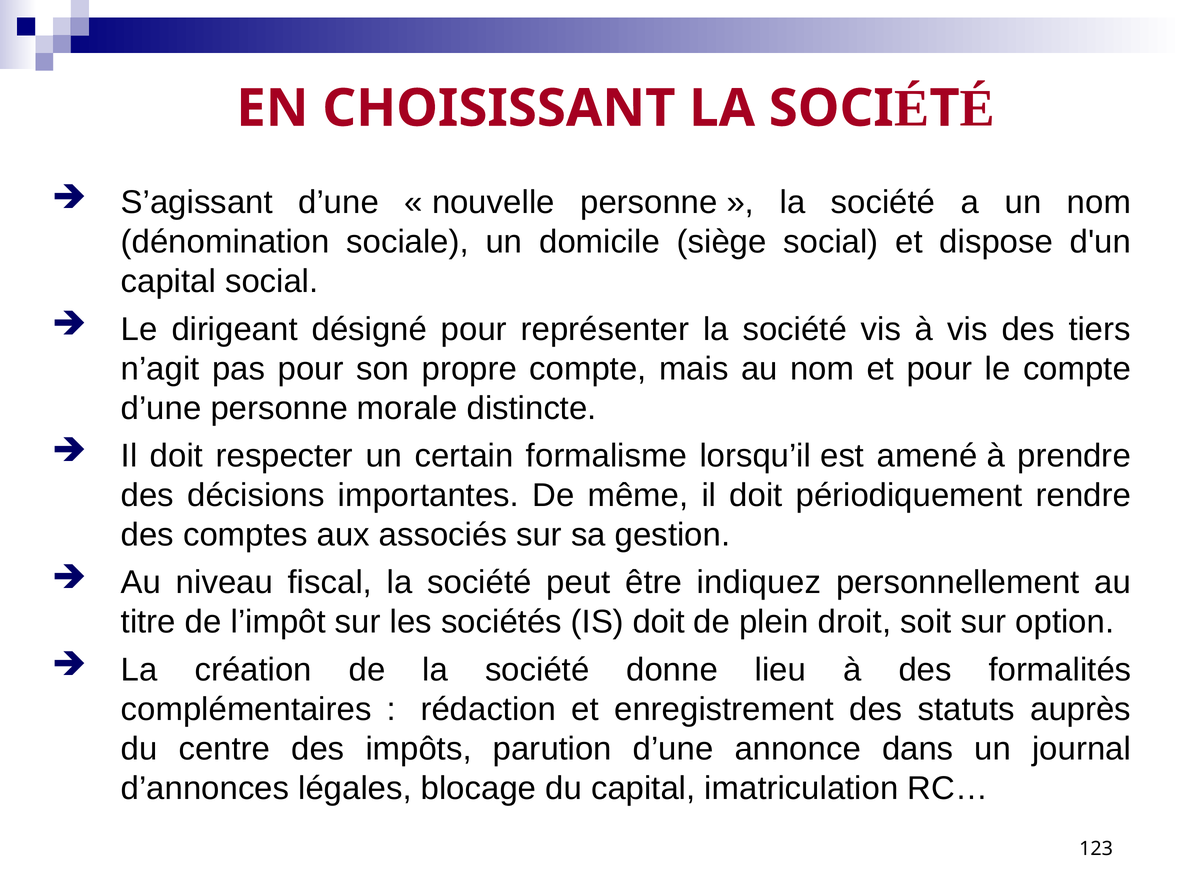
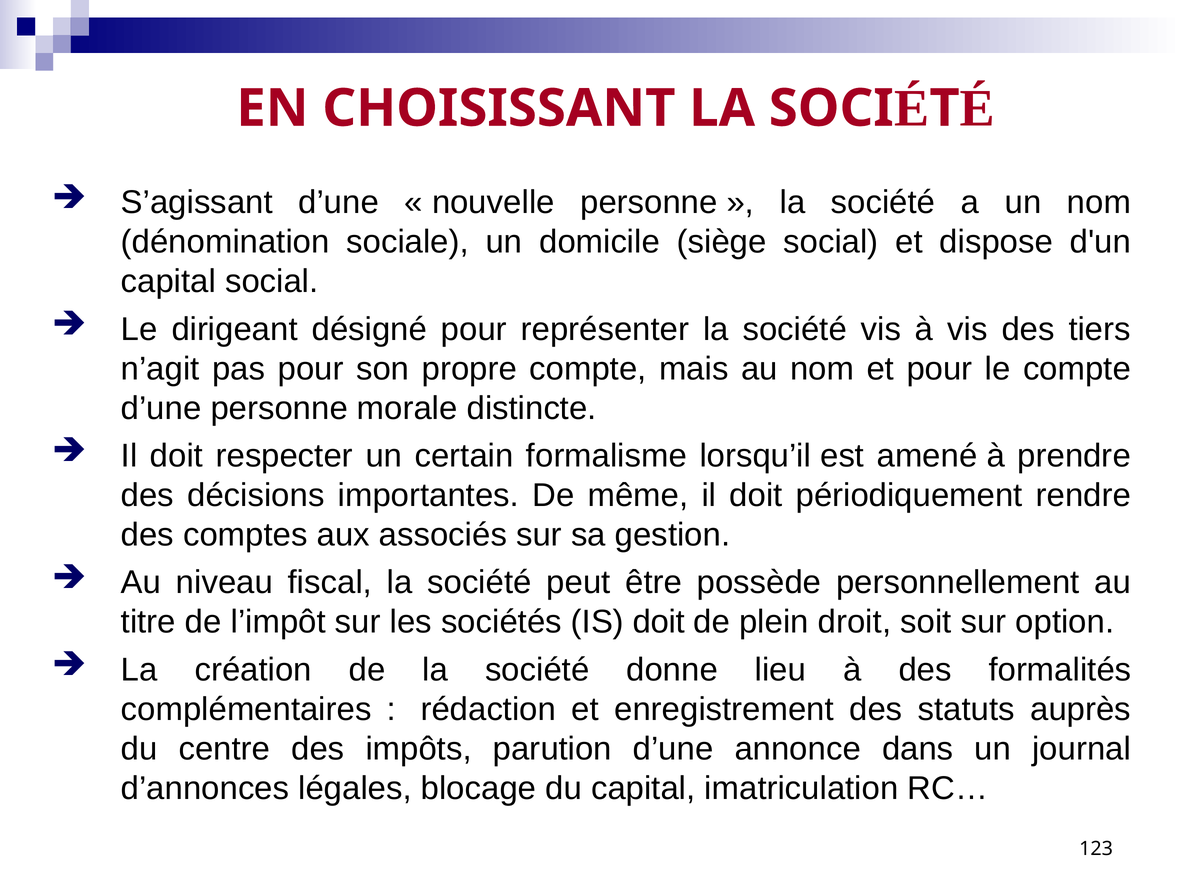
indiquez: indiquez -> possède
